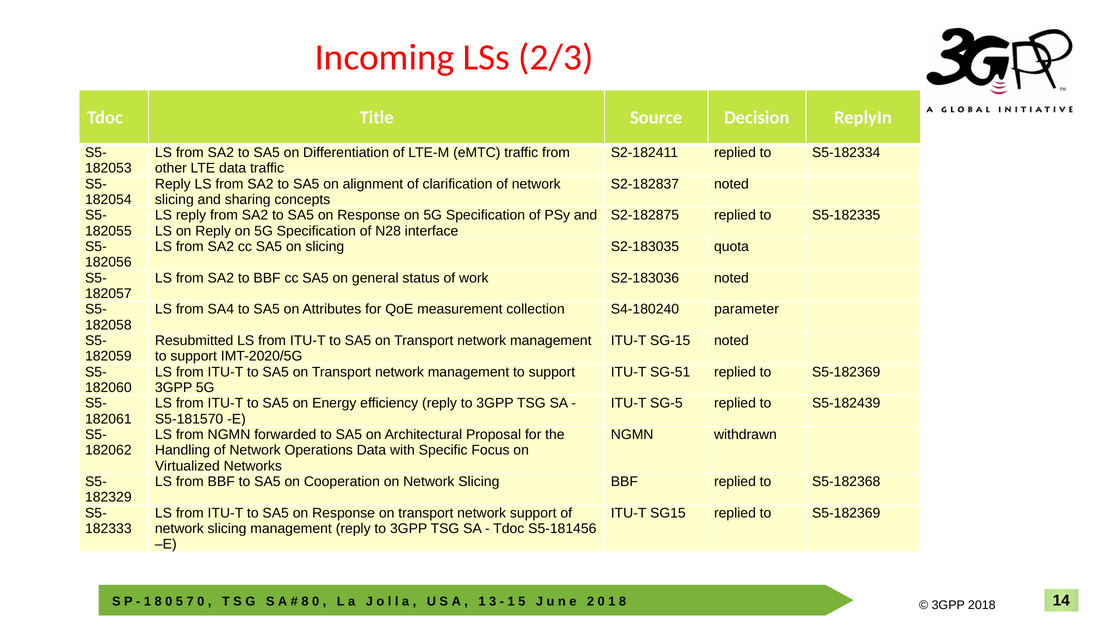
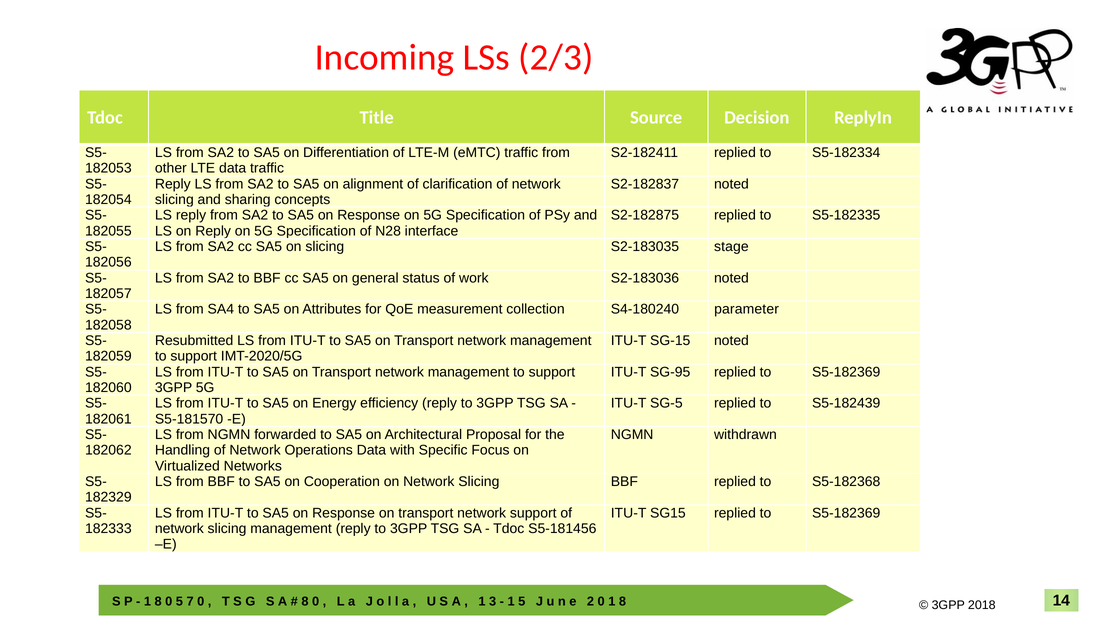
quota: quota -> stage
SG-51: SG-51 -> SG-95
